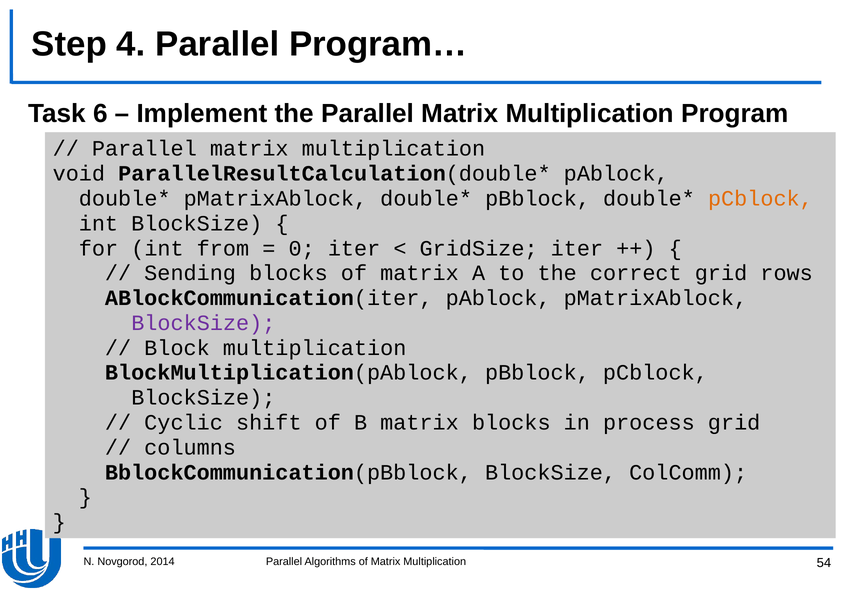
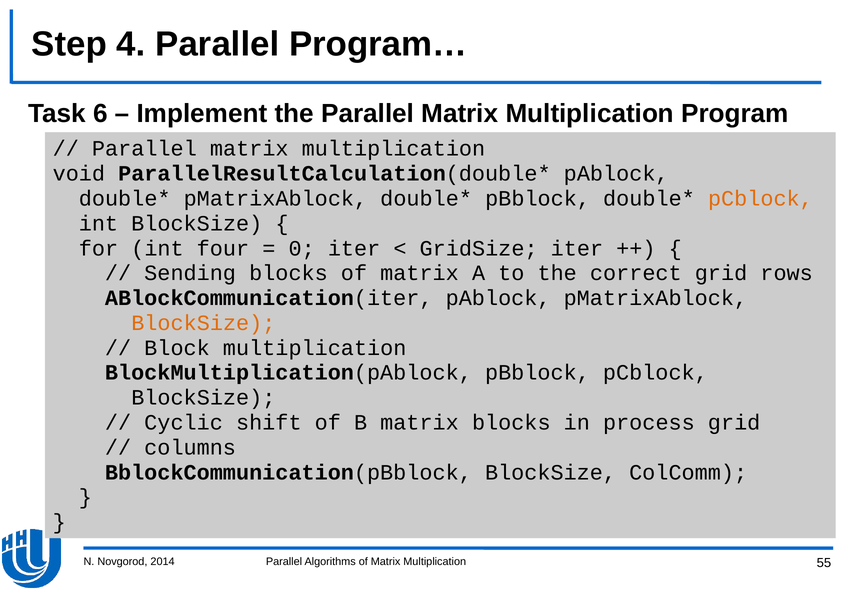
from: from -> four
BlockSize at (203, 323) colour: purple -> orange
54: 54 -> 55
